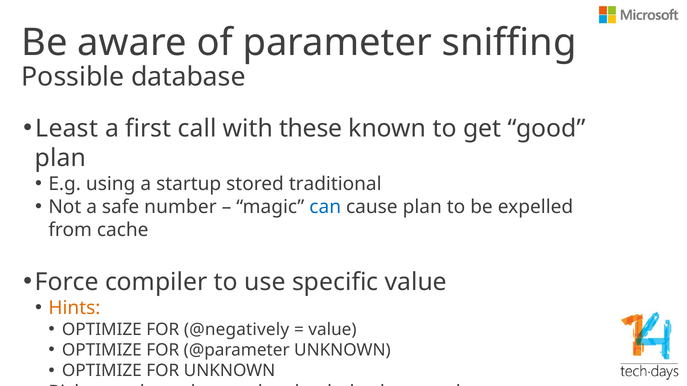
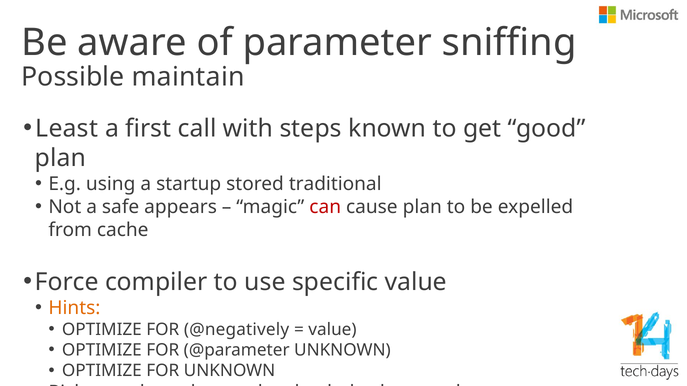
database: database -> maintain
these: these -> steps
number: number -> appears
can colour: blue -> red
